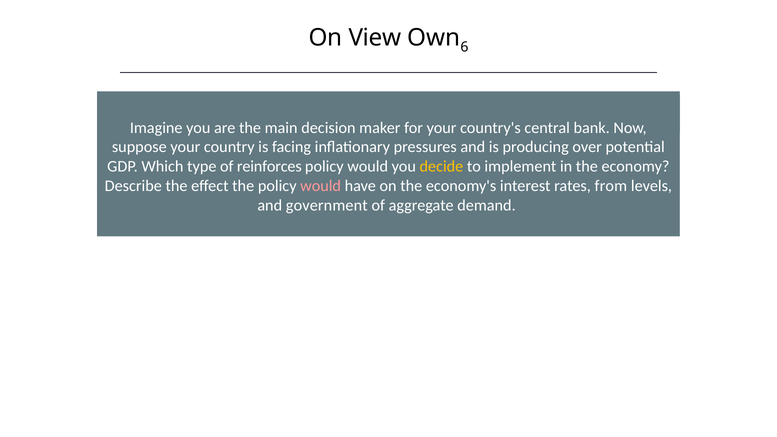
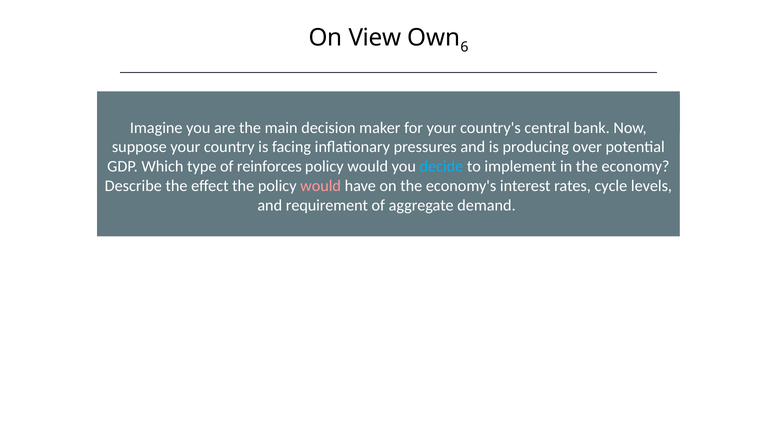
decide colour: yellow -> light blue
from: from -> cycle
government: government -> requirement
